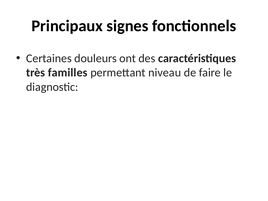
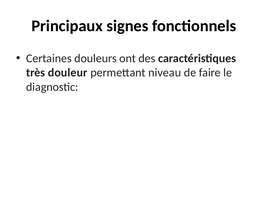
familles: familles -> douleur
